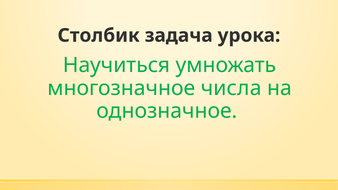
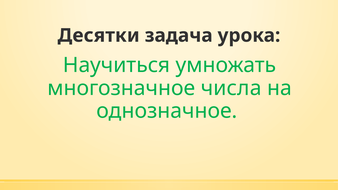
Столбик: Столбик -> Десятки
